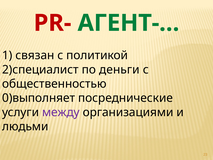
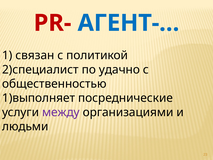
АГЕНТ-… colour: green -> blue
деньги: деньги -> удачно
0)выполняет: 0)выполняет -> 1)выполняет
